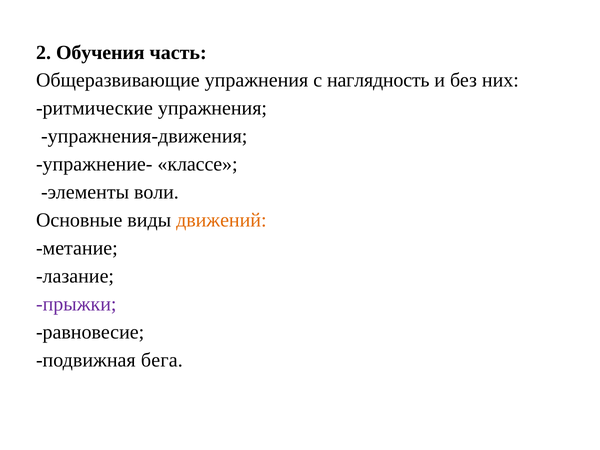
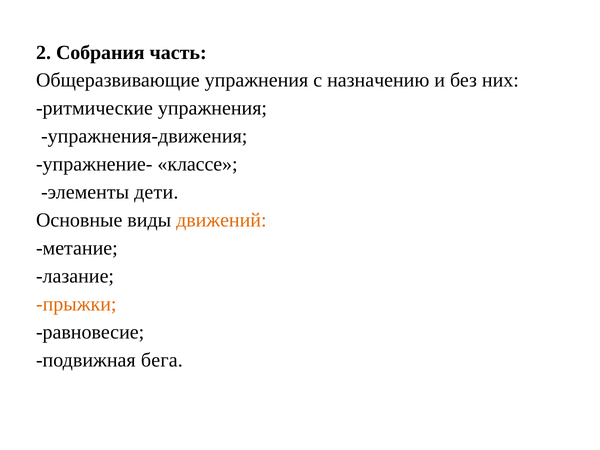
Обучения: Обучения -> Собрания
наглядность: наглядность -> назначению
воли: воли -> дети
прыжки colour: purple -> orange
